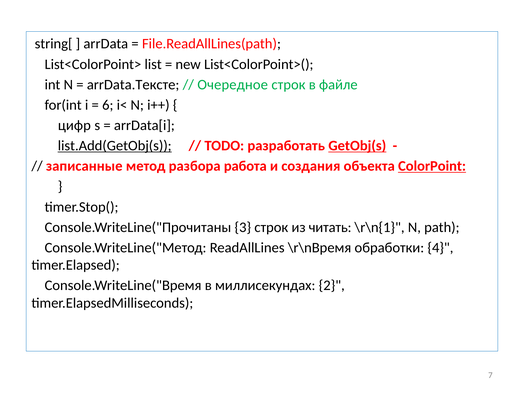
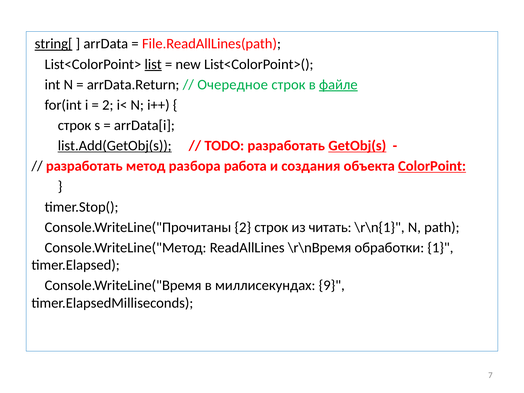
string[ underline: none -> present
list underline: none -> present
arrData.Тексте: arrData.Тексте -> arrData.Return
файле underline: none -> present
6 at (108, 105): 6 -> 2
цифр: цифр -> стpок
записанные at (84, 166): записанные -> разработать
Console.WriteLine("Прочитаны 3: 3 -> 2
4: 4 -> 1
2: 2 -> 9
